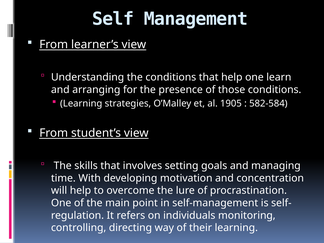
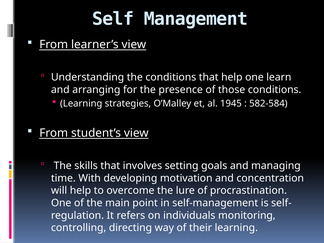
1905: 1905 -> 1945
